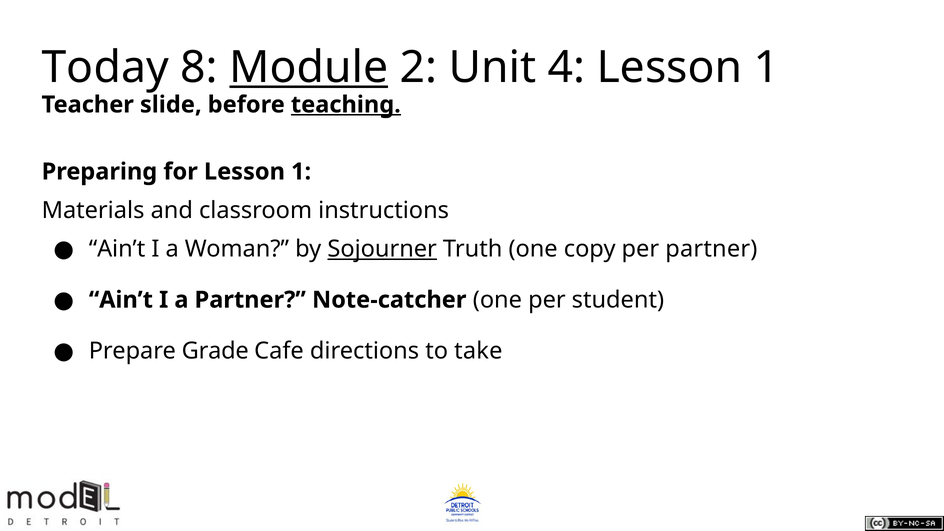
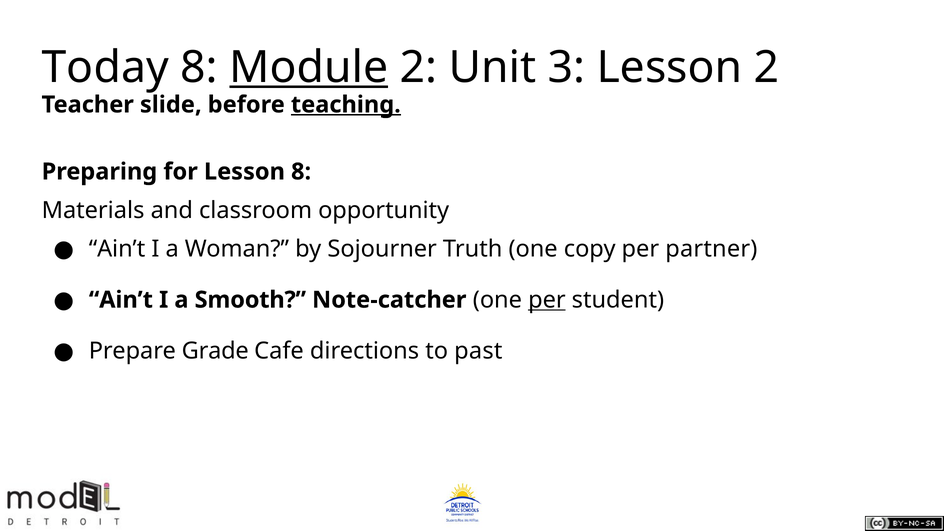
4: 4 -> 3
1 at (766, 68): 1 -> 2
for Lesson 1: 1 -> 8
instructions: instructions -> opportunity
Sojourner underline: present -> none
a Partner: Partner -> Smooth
per at (547, 300) underline: none -> present
take: take -> past
